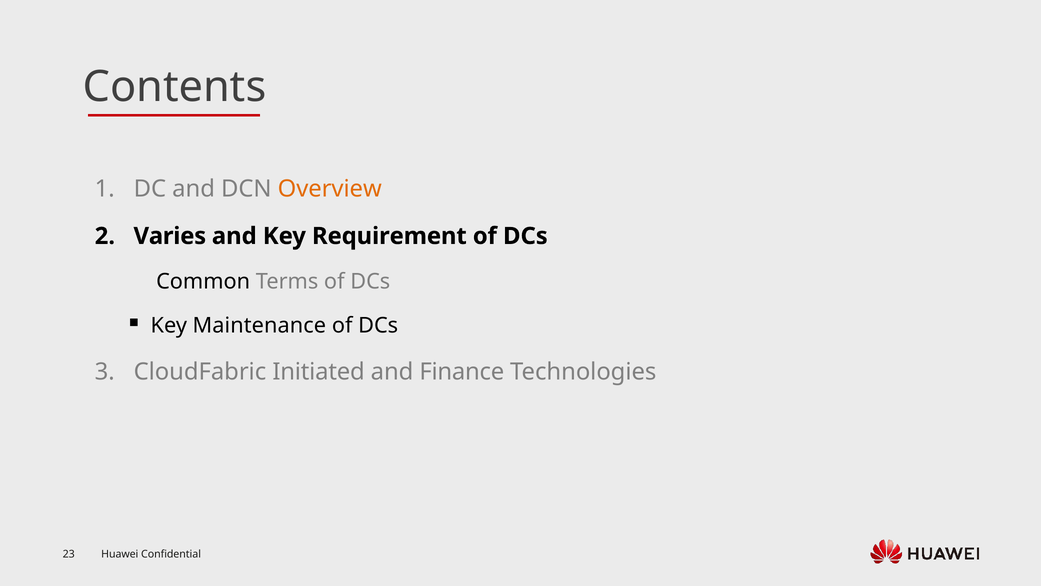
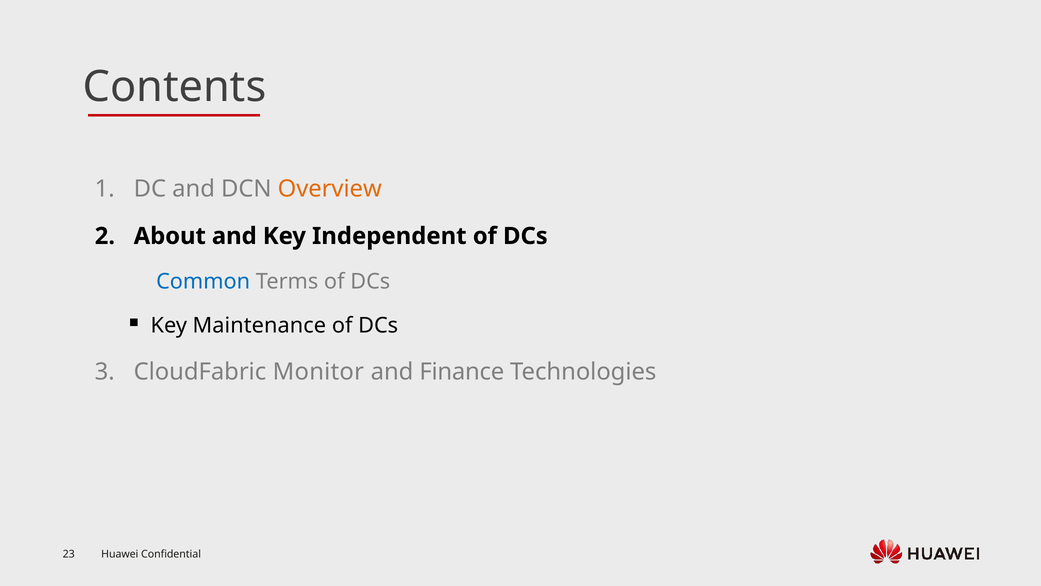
Varies: Varies -> About
Requirement: Requirement -> Independent
Common colour: black -> blue
Initiated: Initiated -> Monitor
